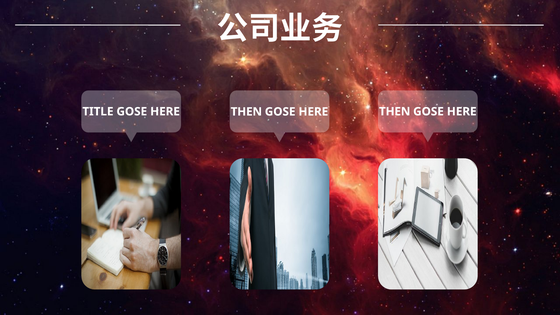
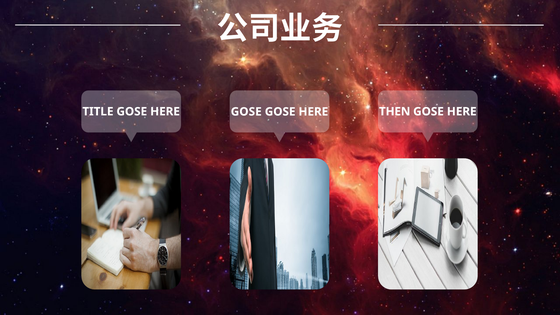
THEN at (246, 112): THEN -> GOSE
